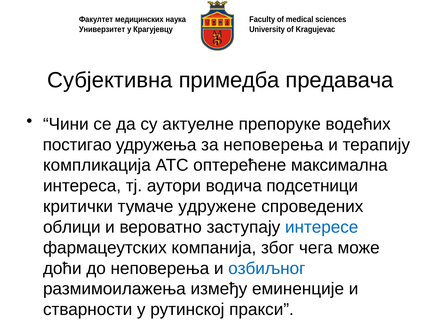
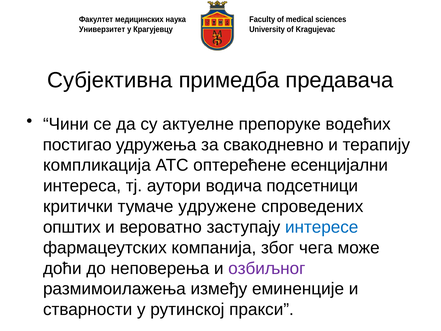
за неповерења: неповерења -> свакодневно
максимална: максимална -> есенцијални
облици: облици -> општих
озбиљног colour: blue -> purple
